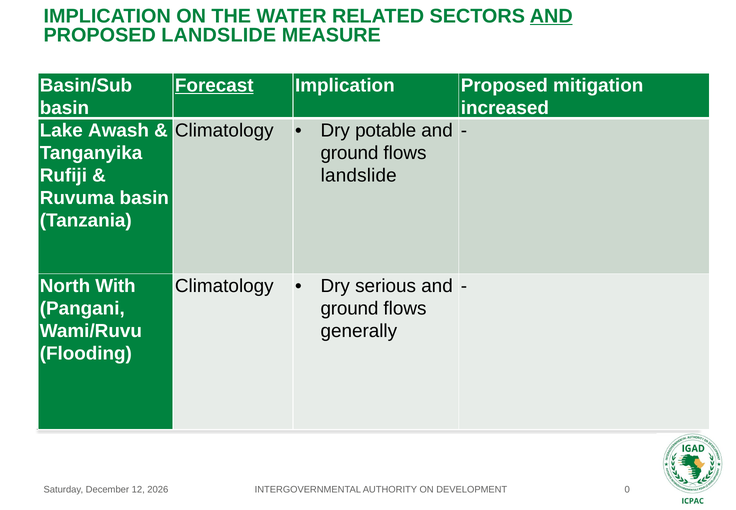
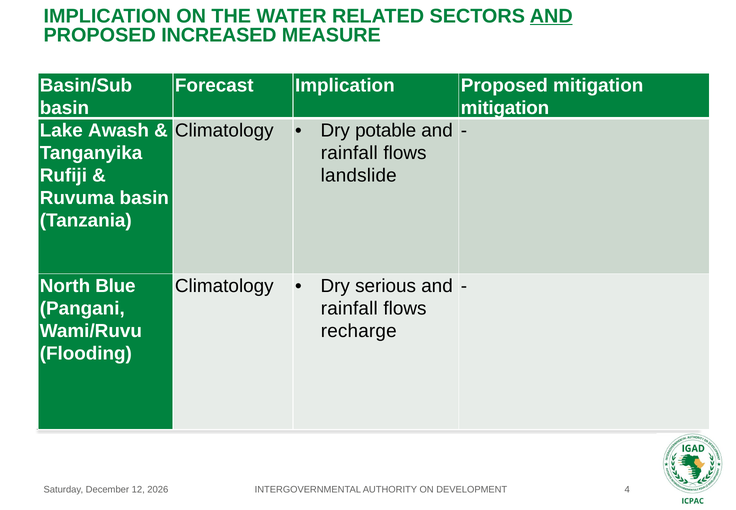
PROPOSED LANDSLIDE: LANDSLIDE -> INCREASED
Forecast underline: present -> none
increased at (505, 108): increased -> mitigation
ground at (349, 153): ground -> rainfall
With: With -> Blue
ground at (349, 308): ground -> rainfall
generally: generally -> recharge
0: 0 -> 4
